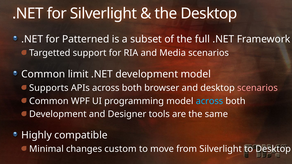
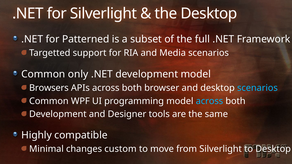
limit: limit -> only
Supports: Supports -> Browsers
scenarios at (257, 88) colour: pink -> light blue
